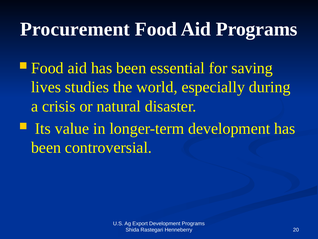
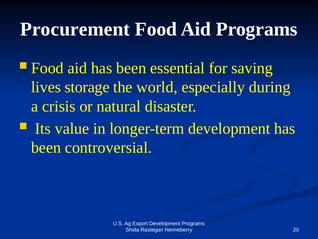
studies: studies -> storage
